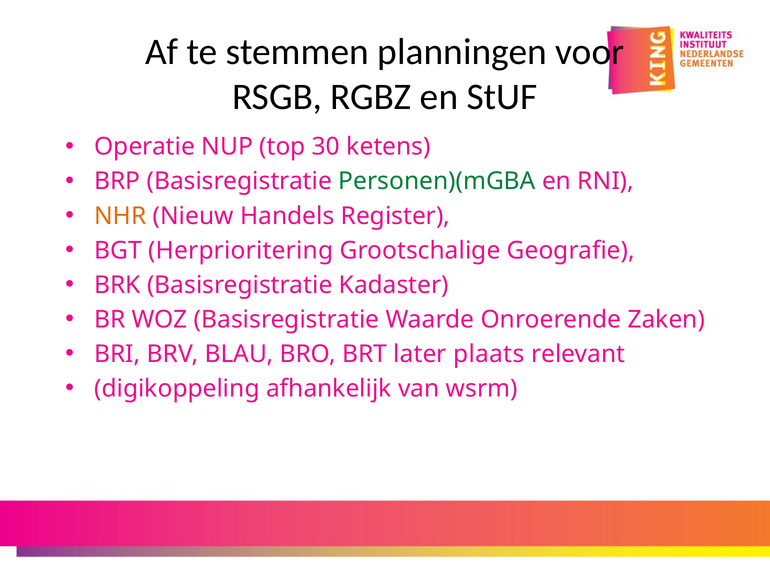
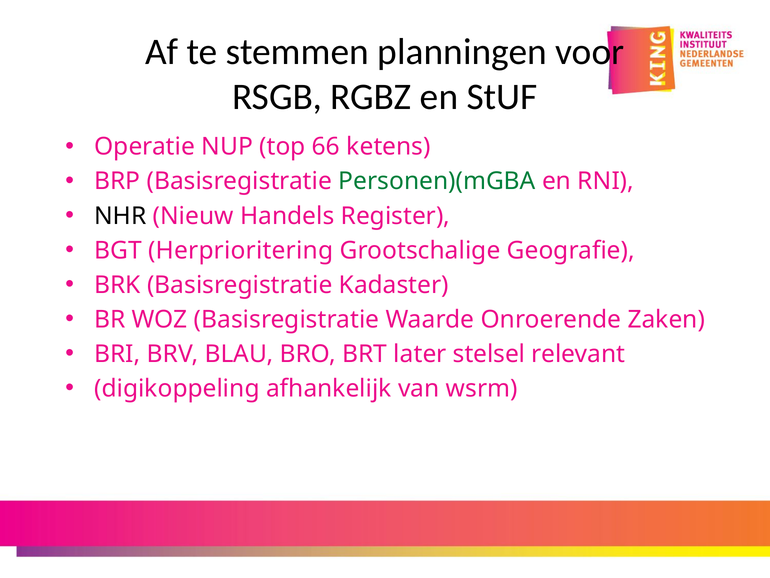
30: 30 -> 66
NHR colour: orange -> black
plaats: plaats -> stelsel
